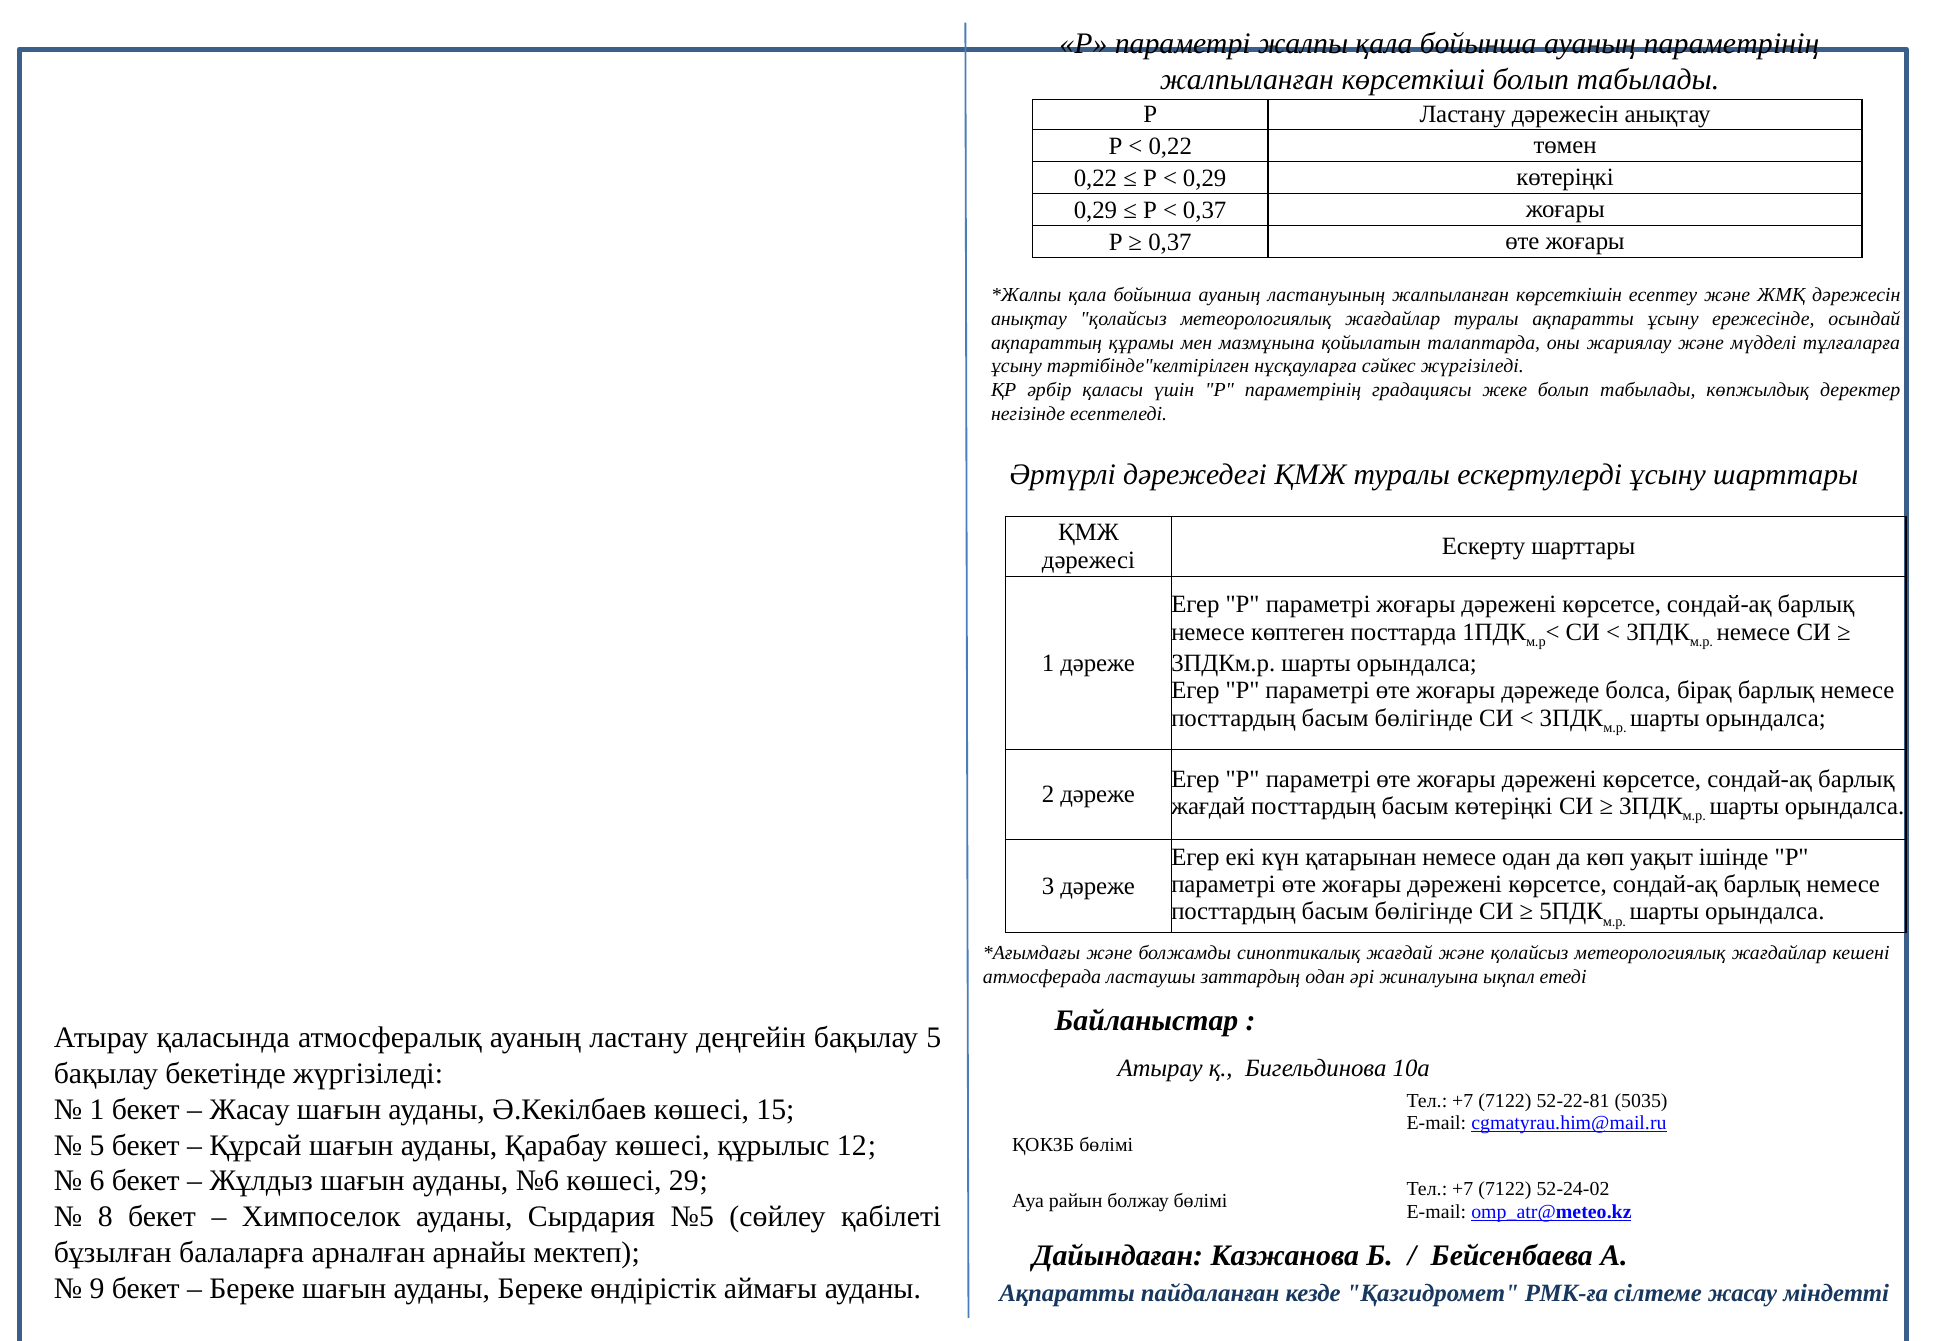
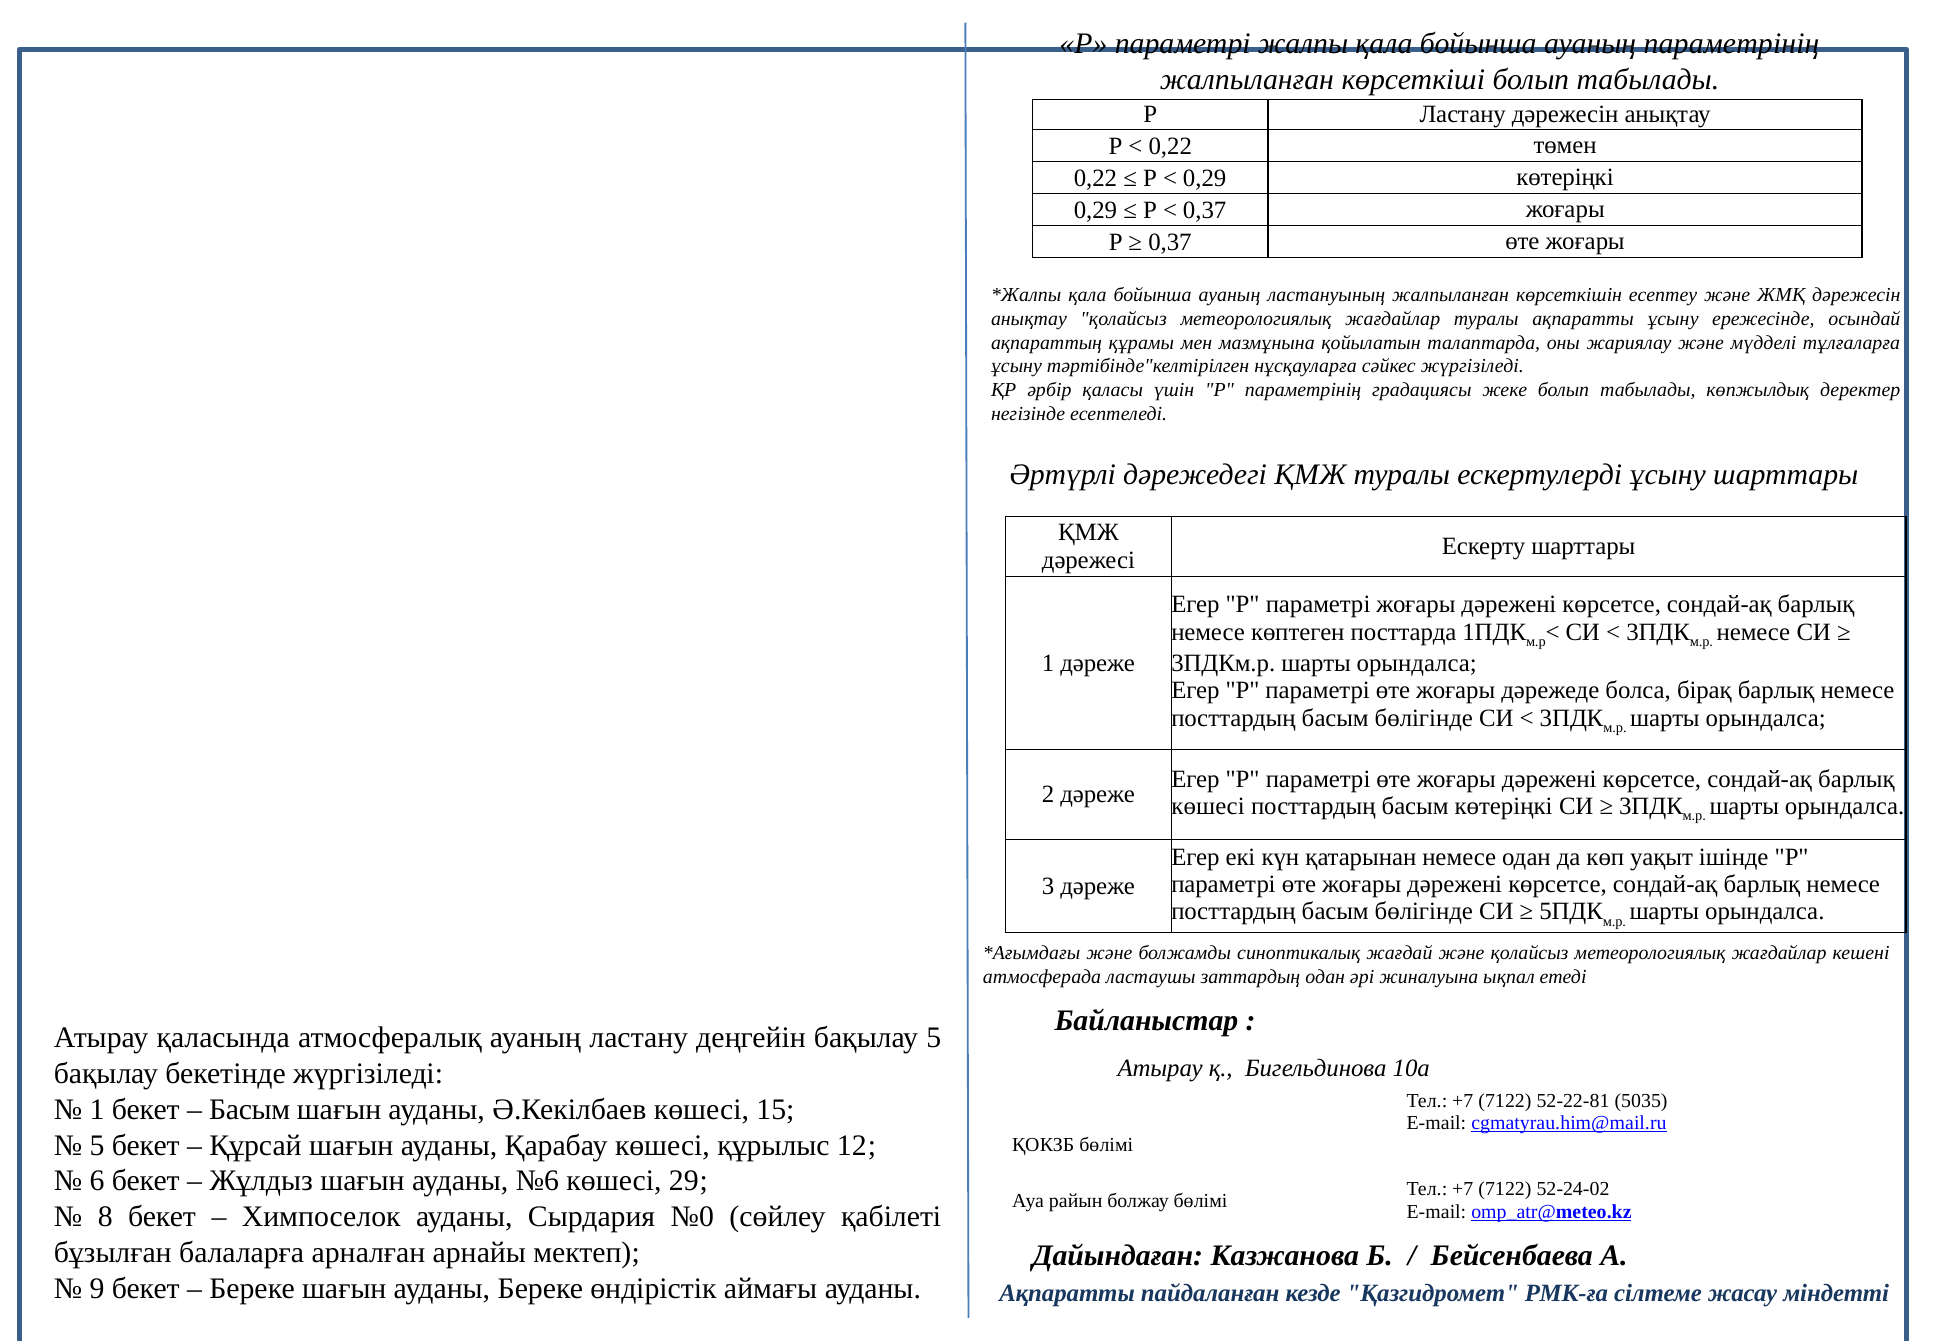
жағдай at (1208, 806): жағдай -> көшесі
Жасау at (250, 1110): Жасау -> Басым
№5: №5 -> №0
